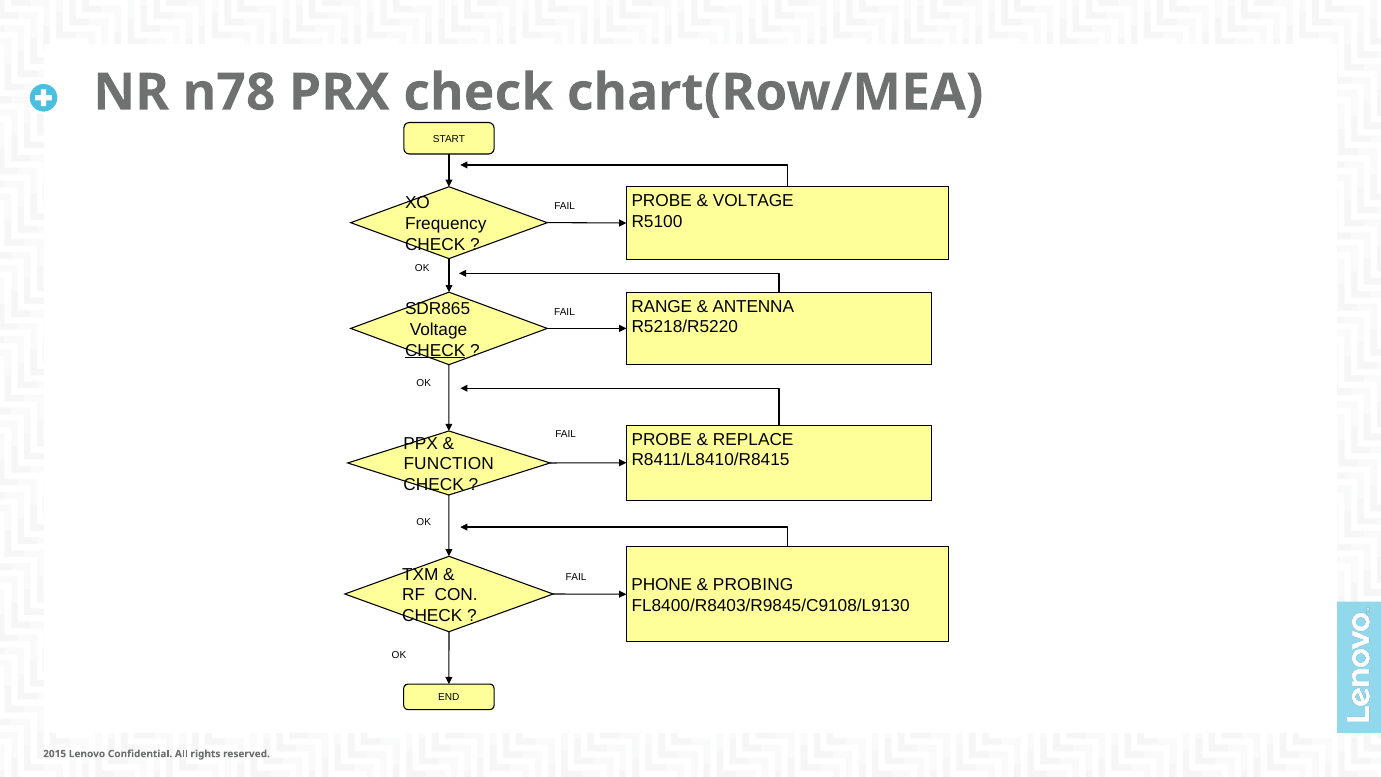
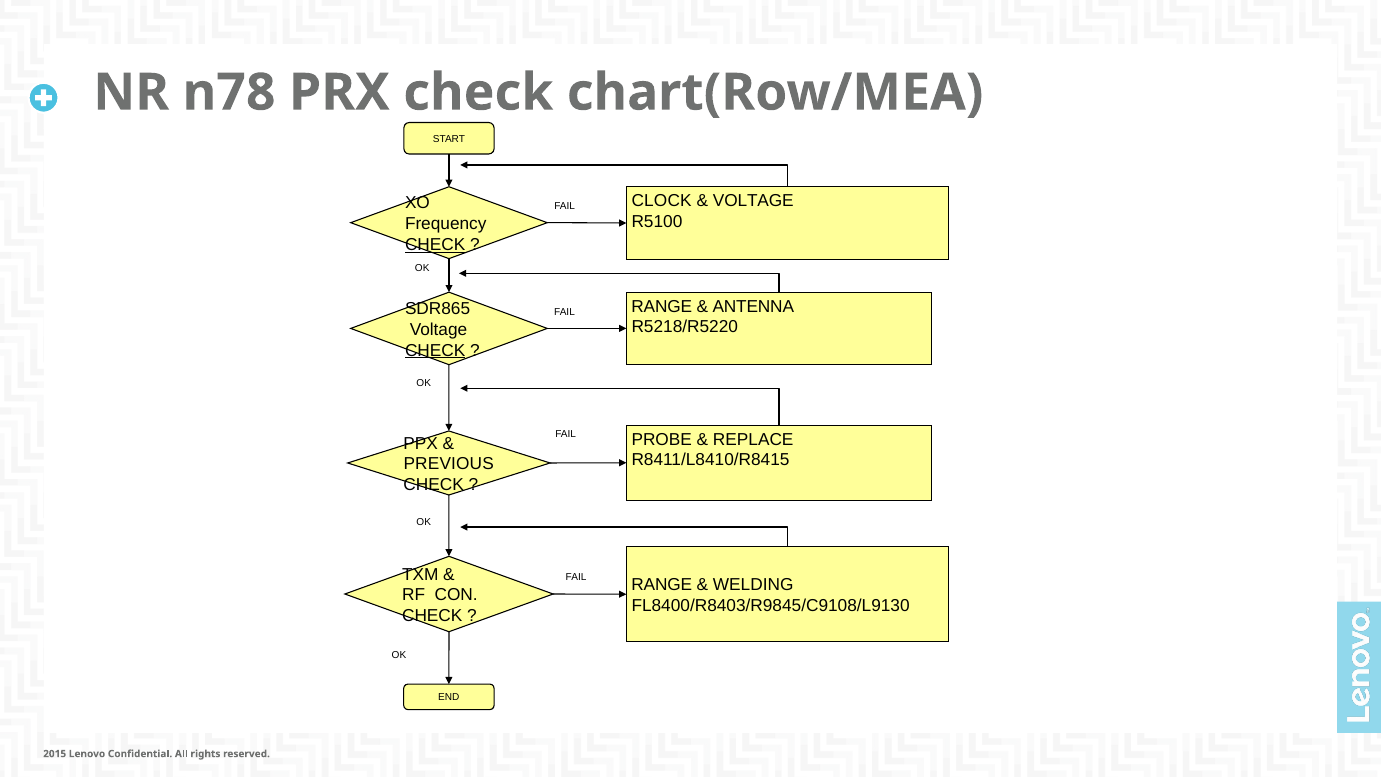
PROBE at (662, 201): PROBE -> CLOCK
CHECK at (435, 245) underline: none -> present
FUNCTION: FUNCTION -> PREVIOUS
PHONE at (662, 585): PHONE -> RANGE
PROBING: PROBING -> WELDING
